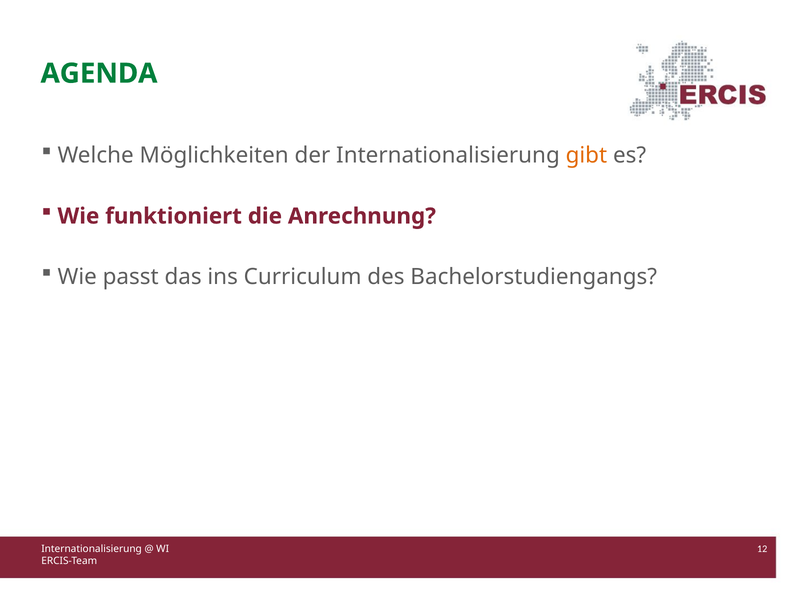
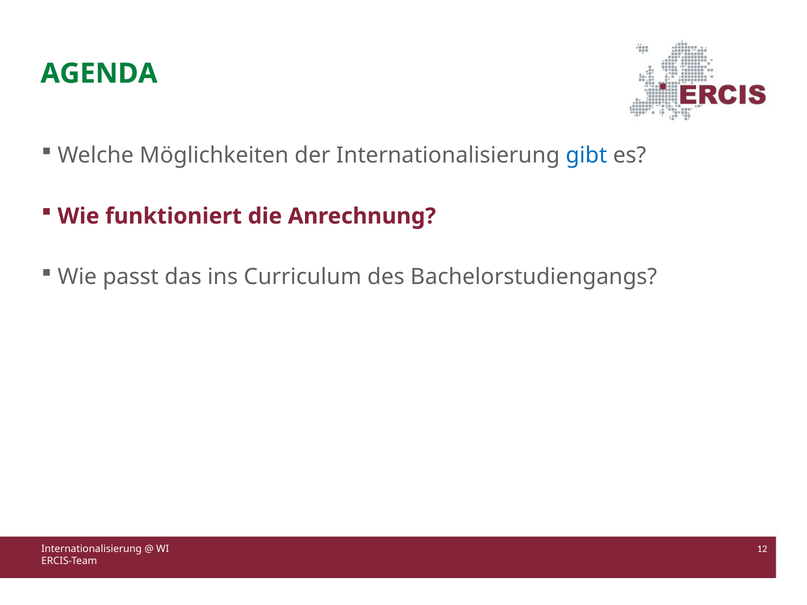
gibt colour: orange -> blue
